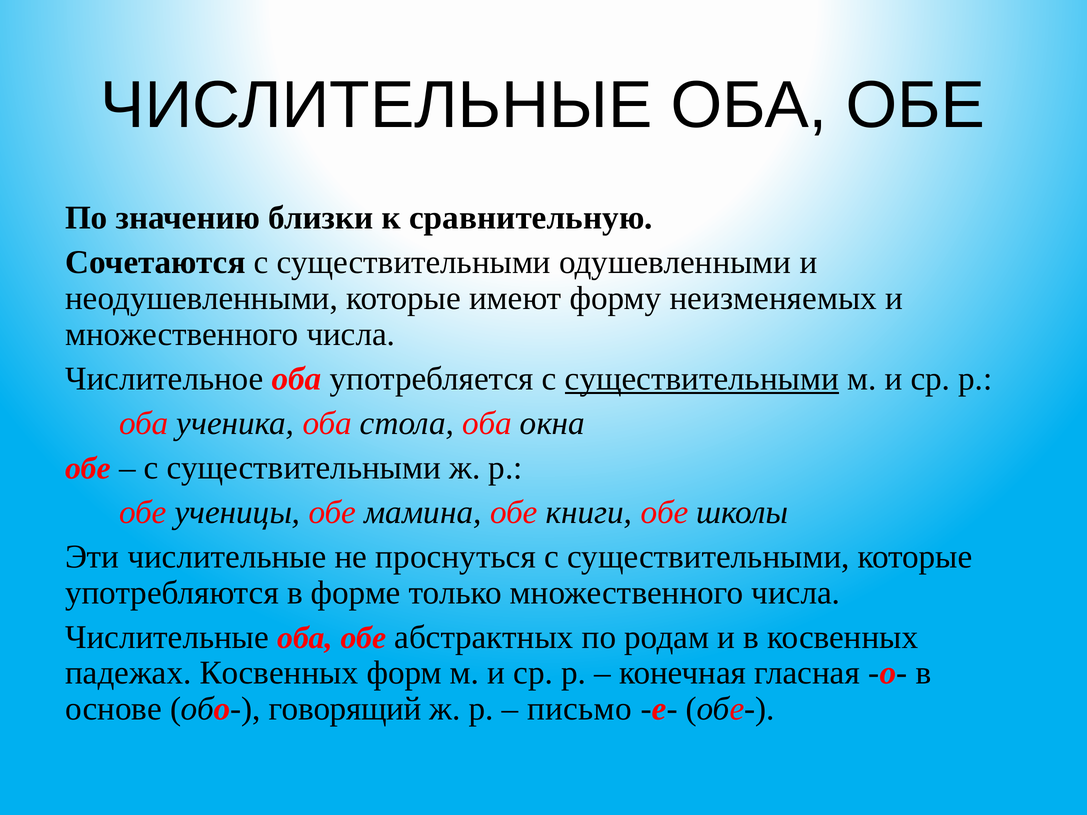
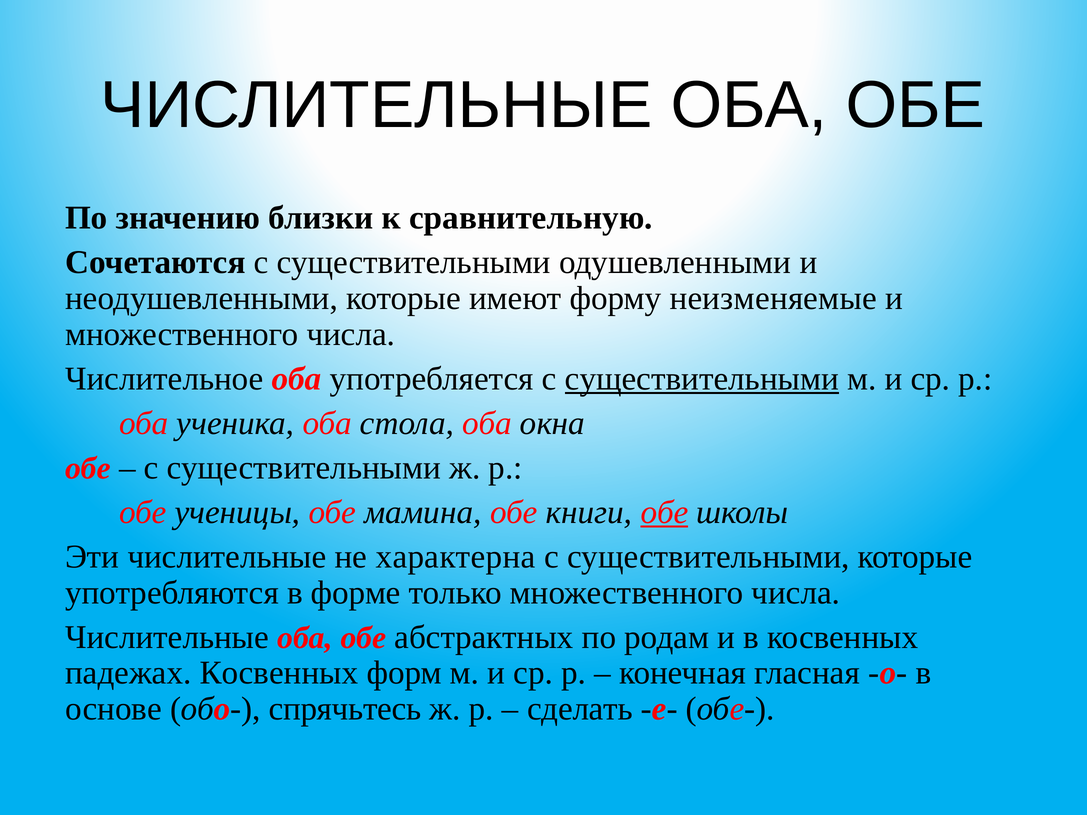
неизменяемых: неизменяемых -> неизменяемые
обе at (664, 512) underline: none -> present
проснуться: проснуться -> характерна
говорящий: говорящий -> спрячьтесь
письмо: письмо -> сделать
